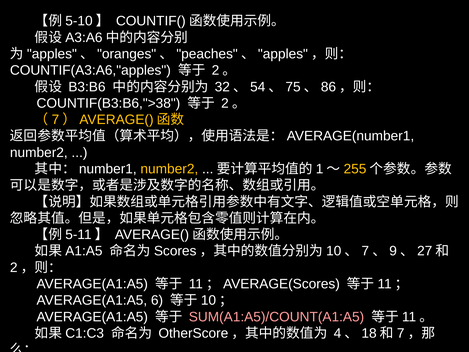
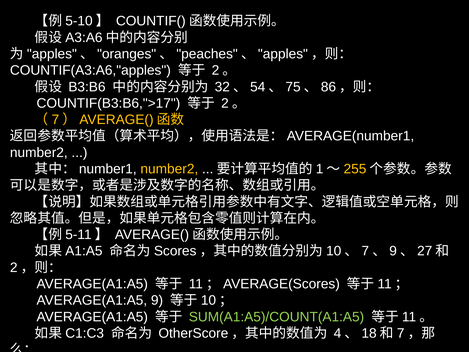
COUNTIF(B3:B6,">38: COUNTIF(B3:B6,">38 -> COUNTIF(B3:B6,">17
6: 6 -> 9
SUM(A1:A5)/COUNT(A1:A5 colour: pink -> light green
